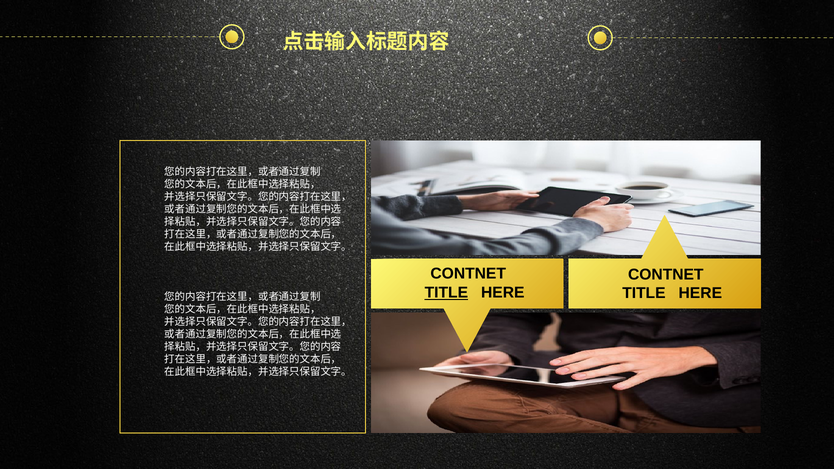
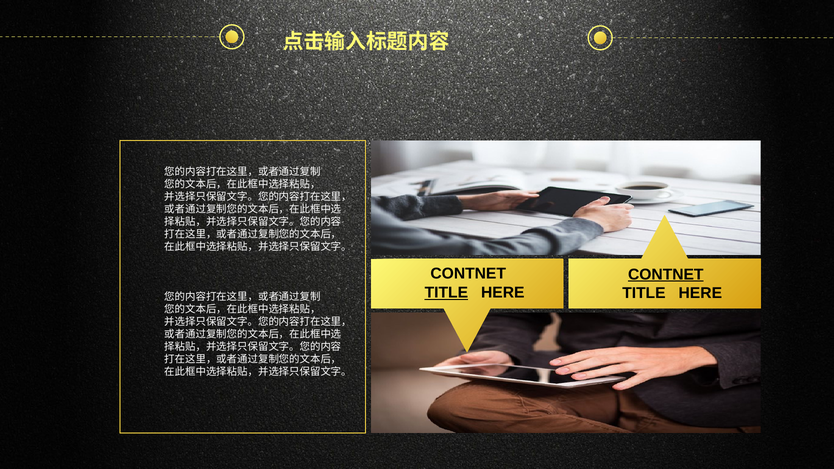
CONTNET at (666, 275) underline: none -> present
